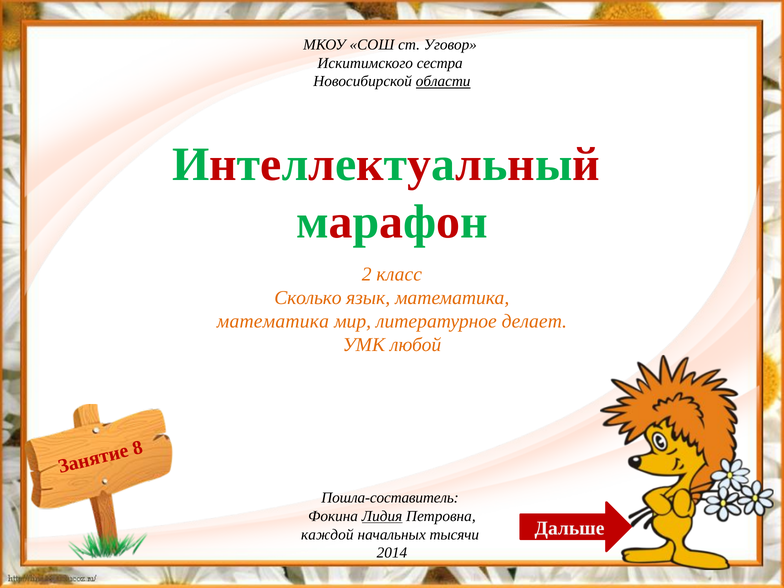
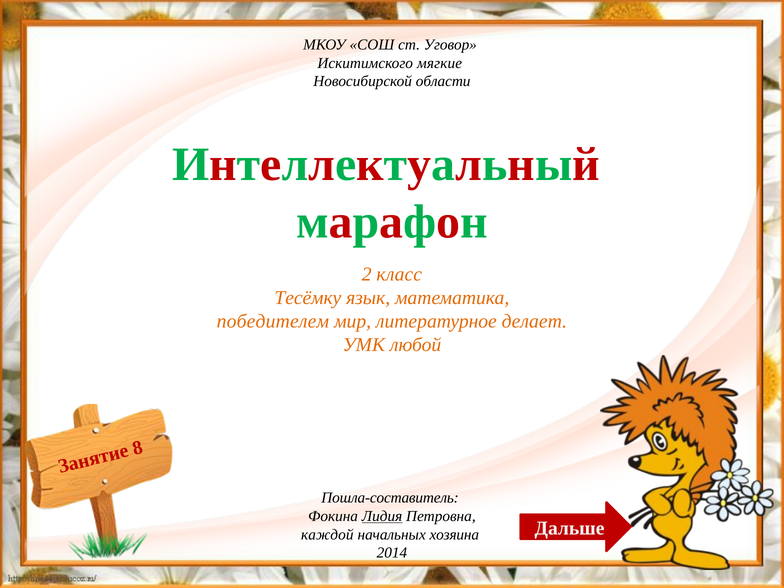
сестра: сестра -> мягкие
области underline: present -> none
Сколько: Сколько -> Тесёмку
математика at (273, 321): математика -> победителем
тысячи: тысячи -> хозяина
